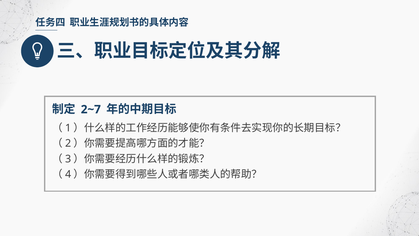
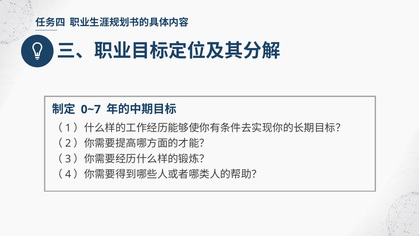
2~7: 2~7 -> 0~7
